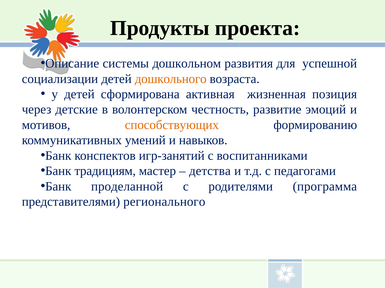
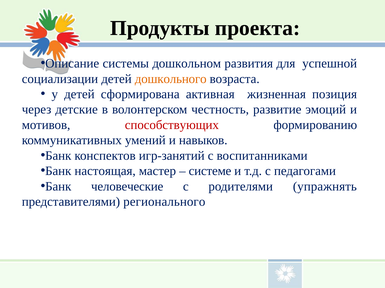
способствующих colour: orange -> red
традициям: традициям -> настоящая
детства: детства -> системе
проделанной: проделанной -> человеческие
программа: программа -> упражнять
